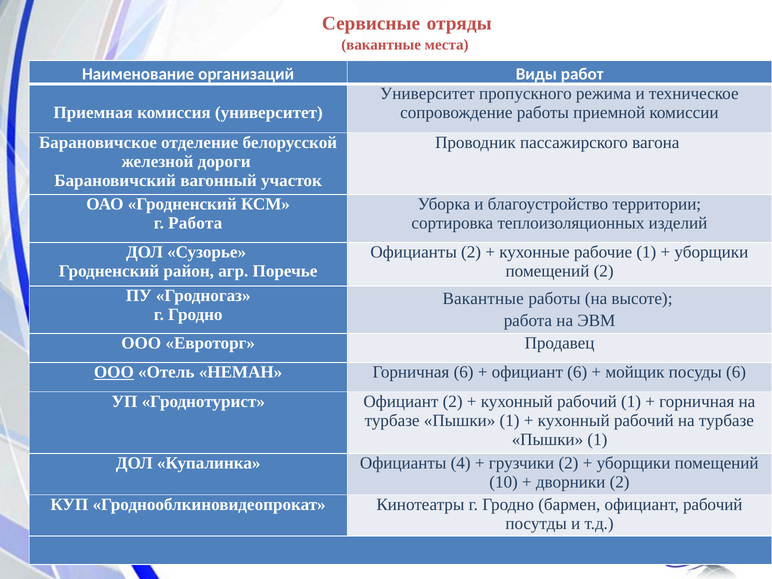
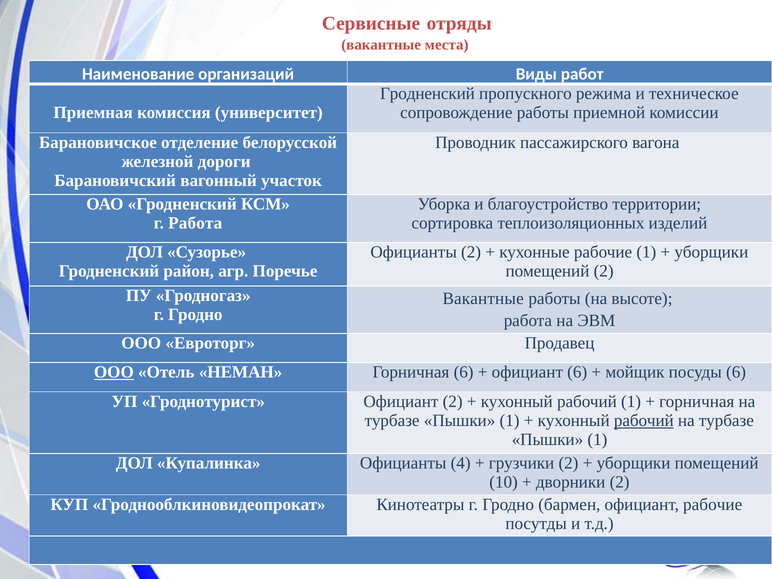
Университет at (427, 94): Университет -> Гродненский
рабочий at (644, 420) underline: none -> present
официант рабочий: рабочий -> рабочие
